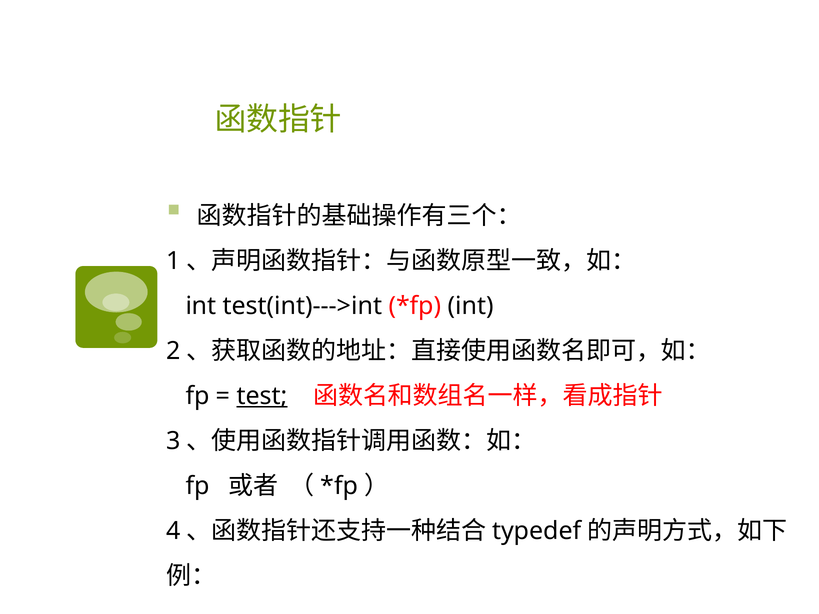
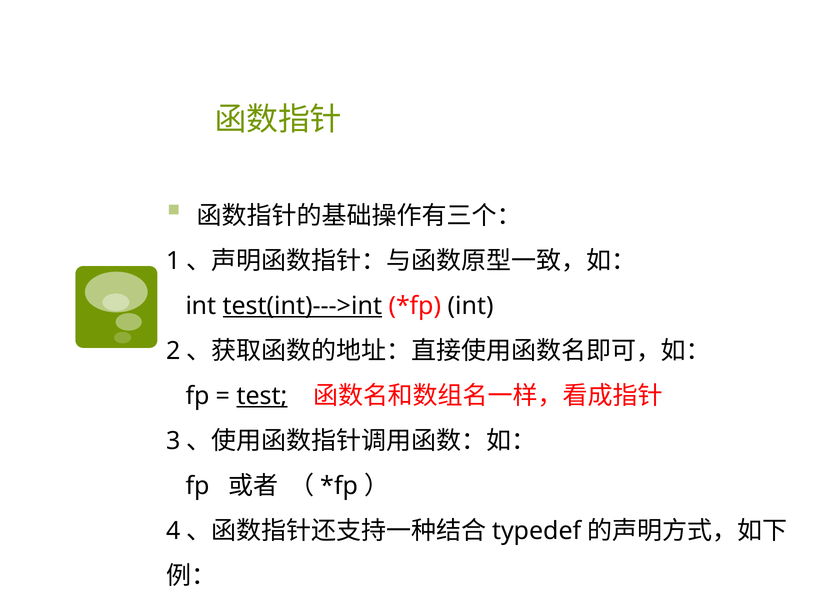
test(int)--->int underline: none -> present
